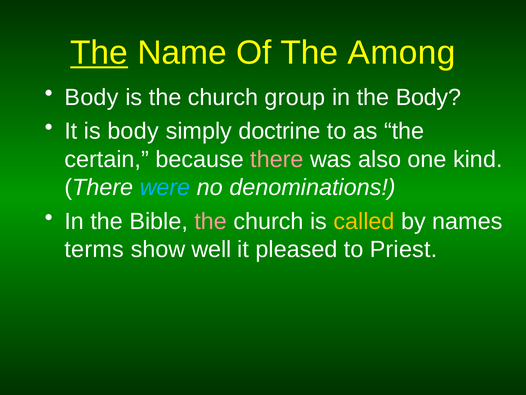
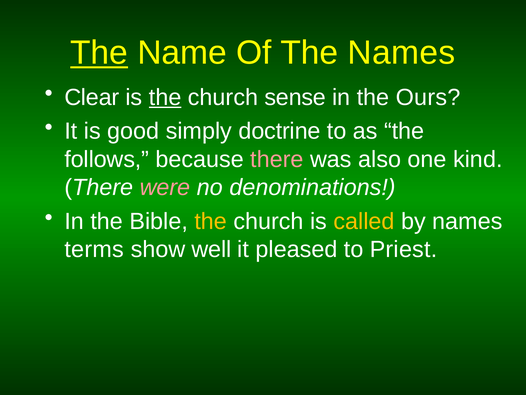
The Among: Among -> Names
Body at (92, 97): Body -> Clear
the at (165, 97) underline: none -> present
group: group -> sense
the Body: Body -> Ours
is body: body -> good
certain: certain -> follows
were colour: light blue -> pink
the at (211, 221) colour: pink -> yellow
